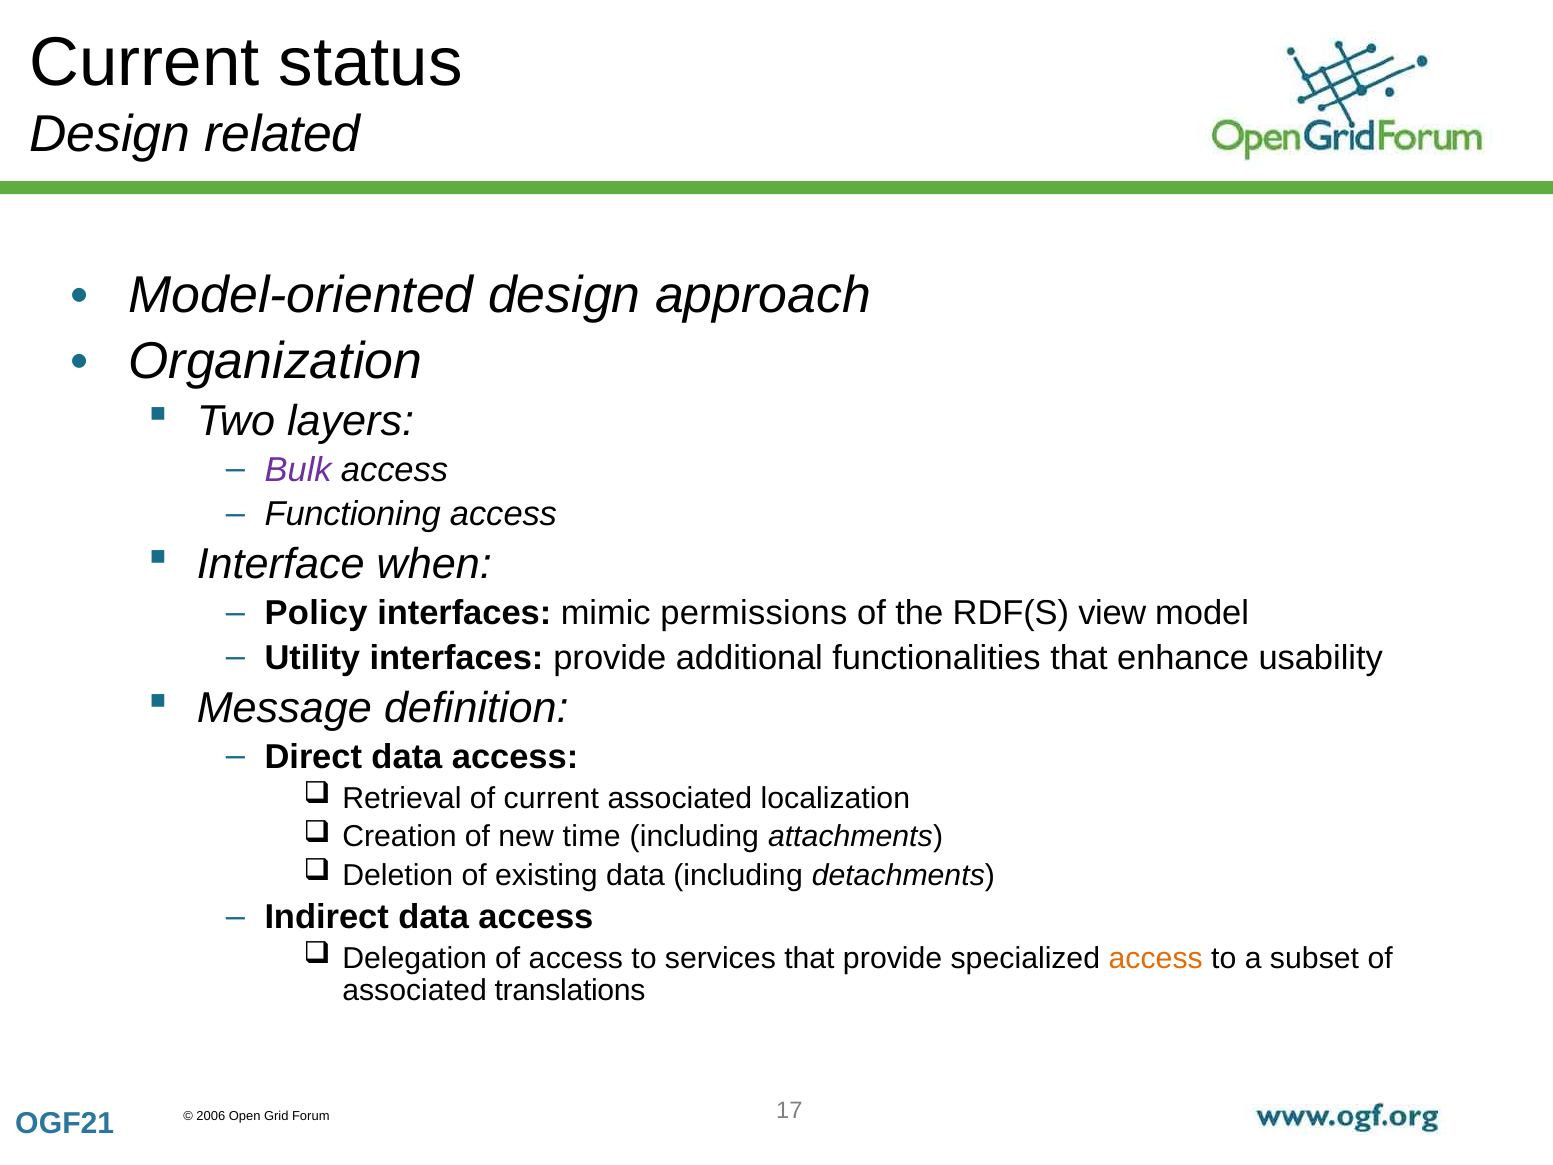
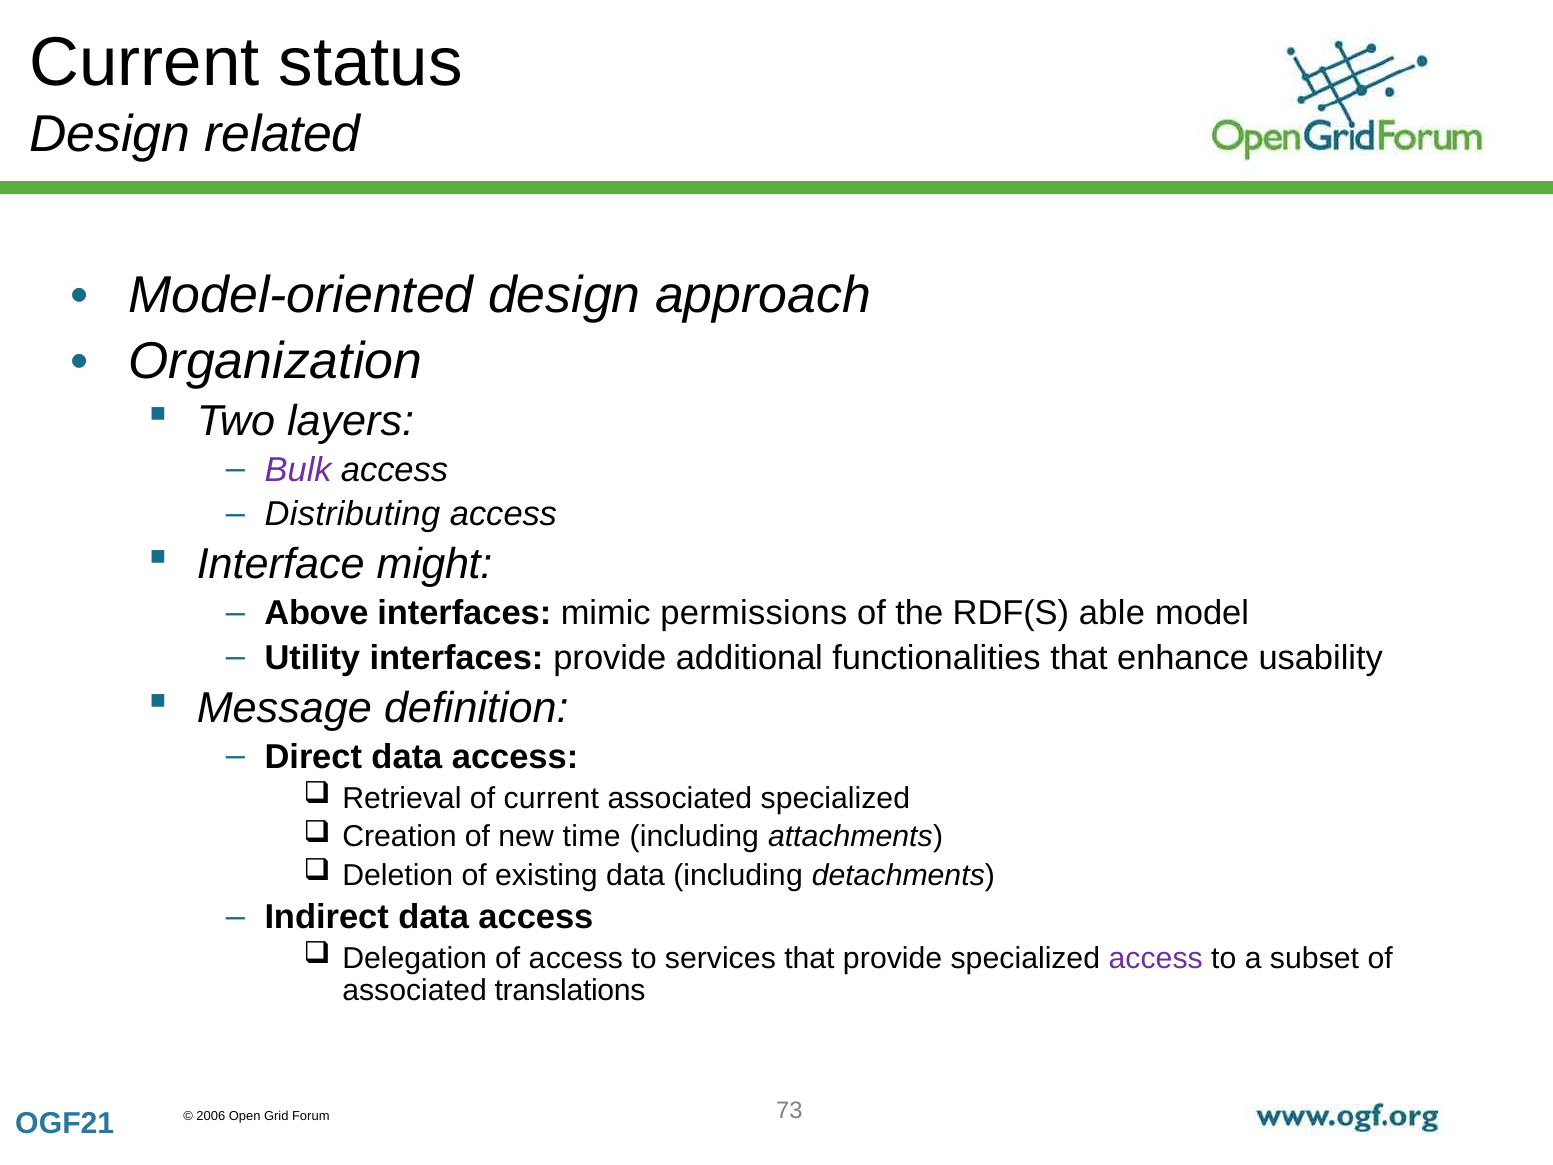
Functioning: Functioning -> Distributing
when: when -> might
Policy: Policy -> Above
view: view -> able
associated localization: localization -> specialized
access at (1156, 958) colour: orange -> purple
17: 17 -> 73
